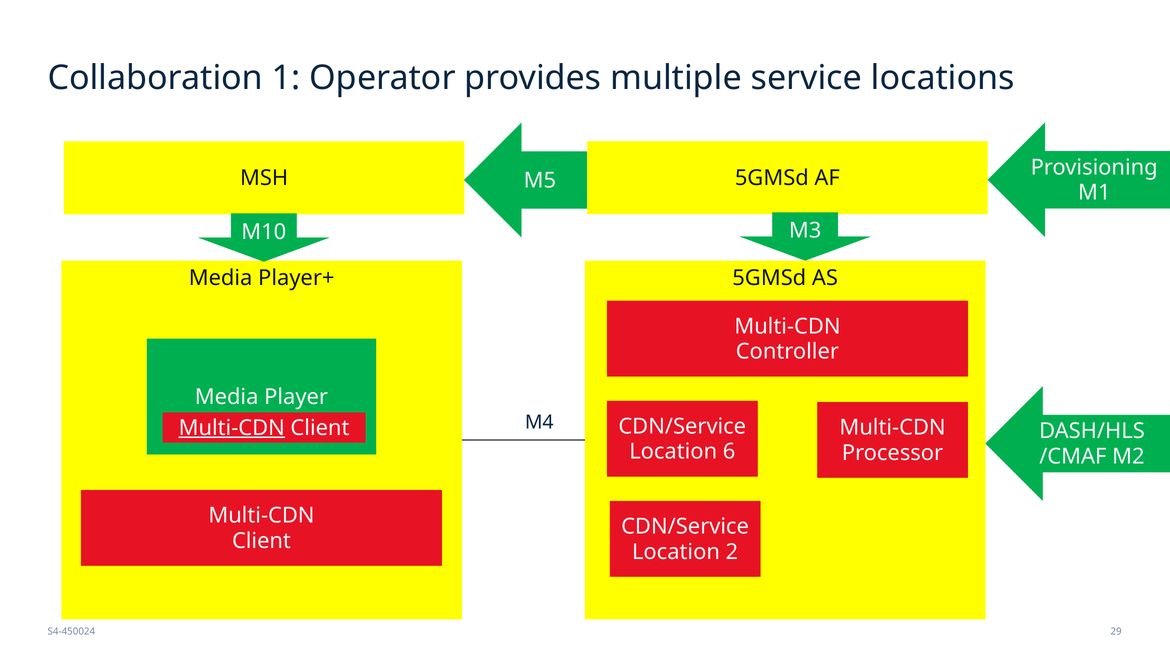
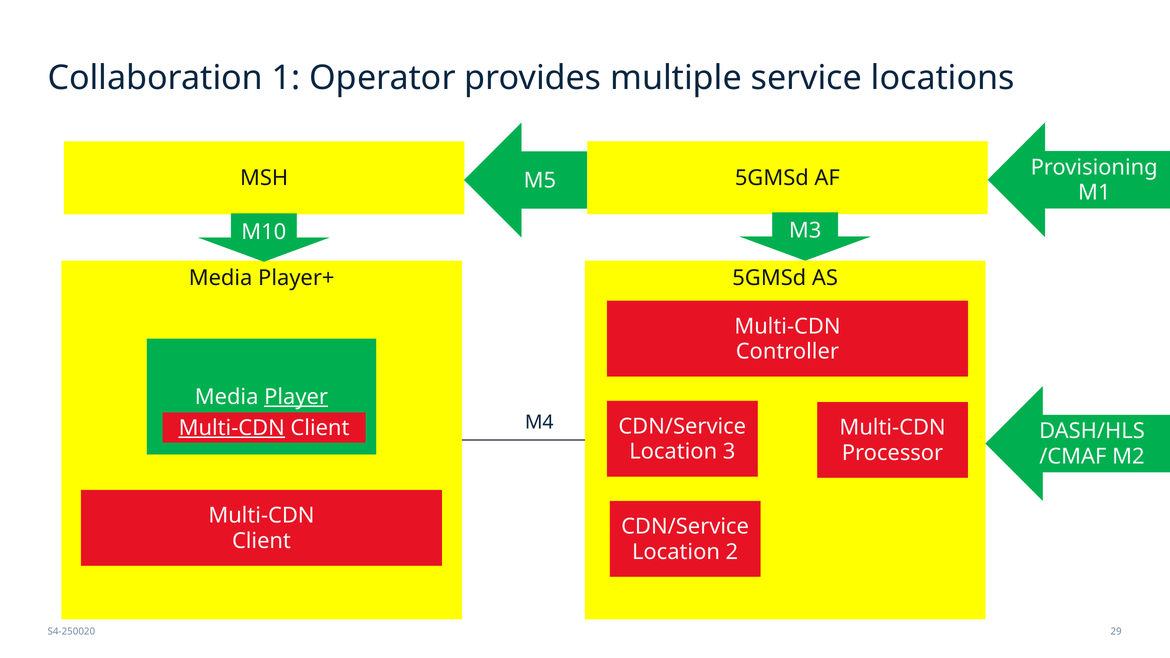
Player underline: none -> present
6: 6 -> 3
S4-450024: S4-450024 -> S4-250020
